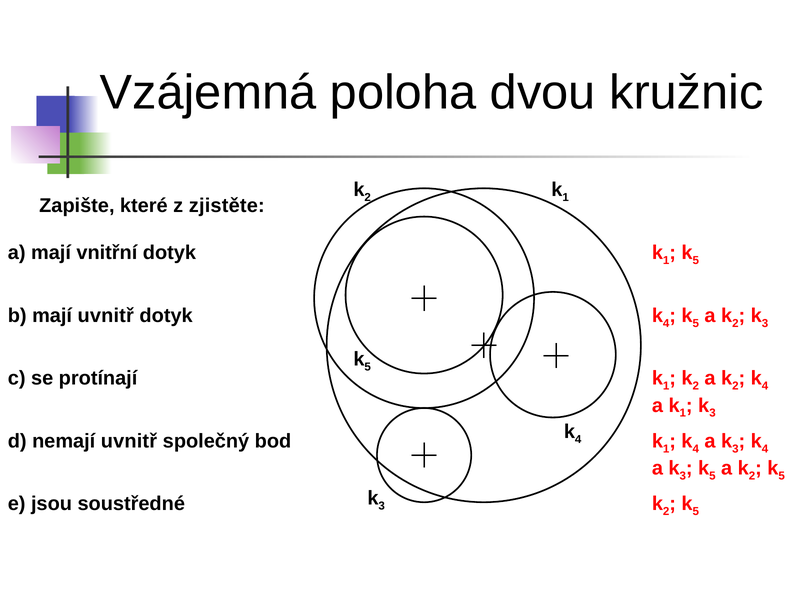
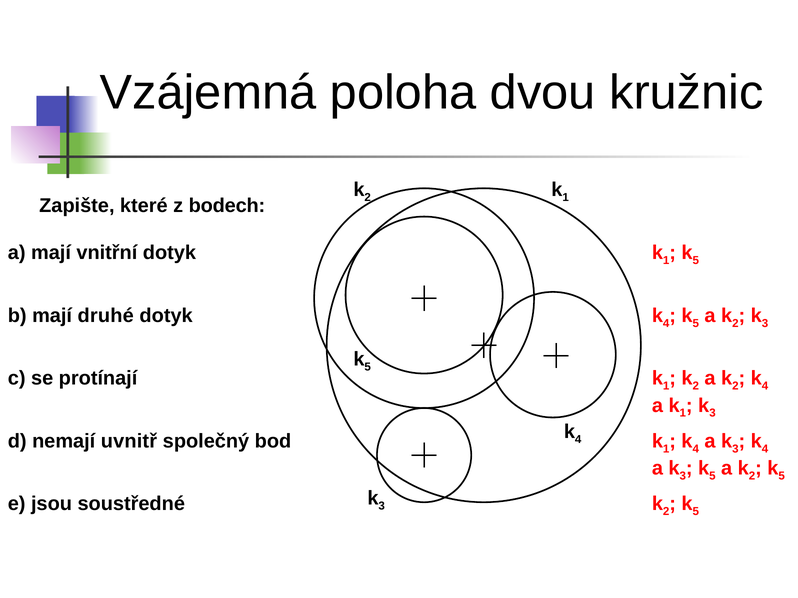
zjistěte: zjistěte -> bodech
mají uvnitř: uvnitř -> druhé
